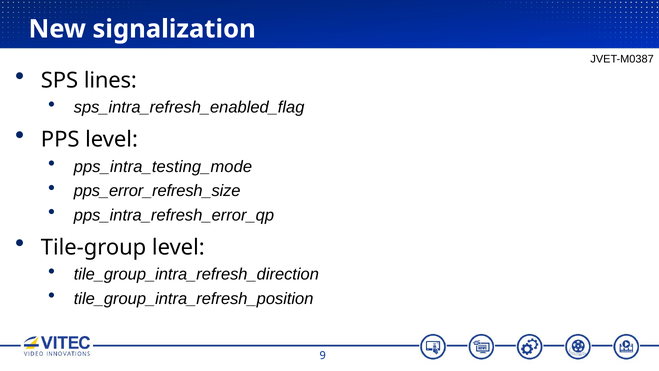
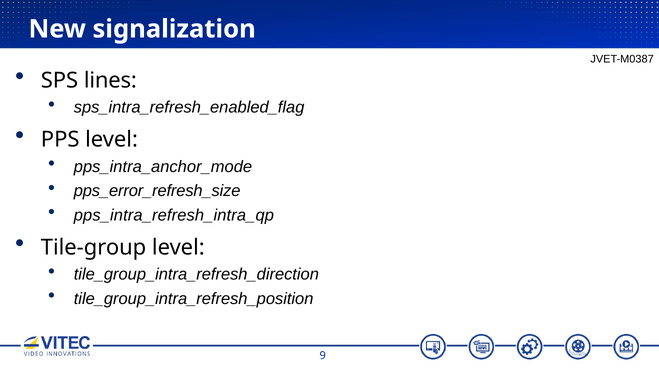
pps_intra_testing_mode: pps_intra_testing_mode -> pps_intra_anchor_mode
pps_intra_refresh_error_qp: pps_intra_refresh_error_qp -> pps_intra_refresh_intra_qp
